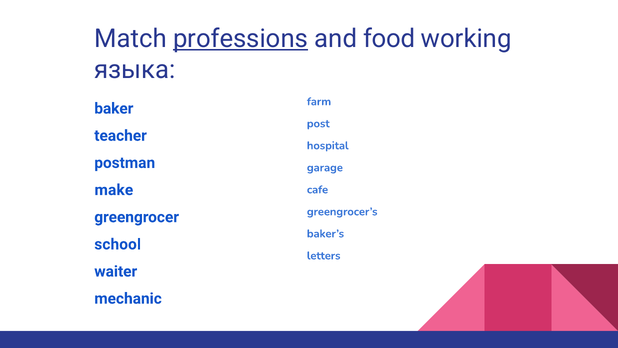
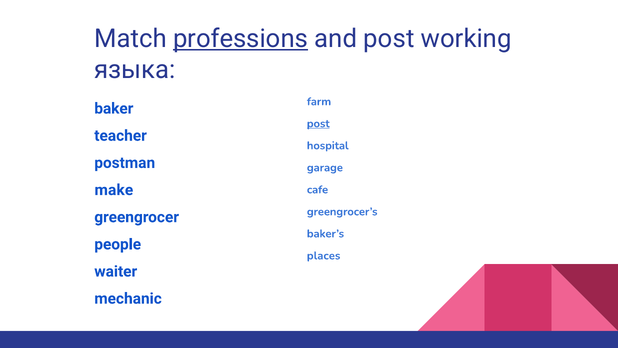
and food: food -> post
post at (318, 123) underline: none -> present
school: school -> people
letters: letters -> places
